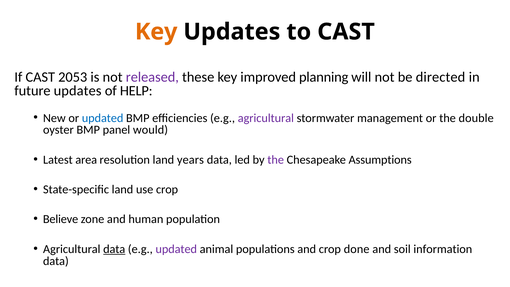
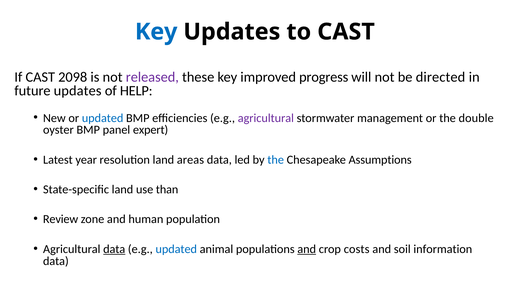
Key at (156, 32) colour: orange -> blue
2053: 2053 -> 2098
planning: planning -> progress
would: would -> expert
area: area -> year
years: years -> areas
the at (276, 160) colour: purple -> blue
use crop: crop -> than
Believe: Believe -> Review
updated at (176, 249) colour: purple -> blue
and at (307, 249) underline: none -> present
done: done -> costs
